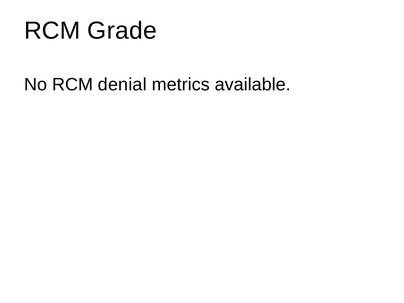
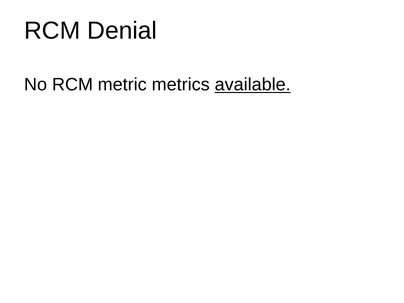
Grade: Grade -> Denial
denial: denial -> metric
available underline: none -> present
